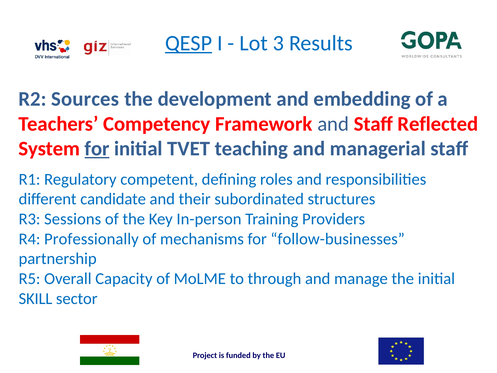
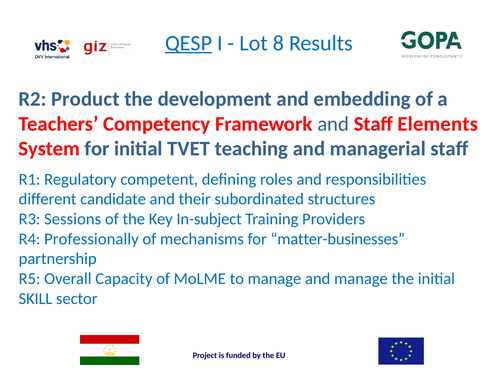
3: 3 -> 8
Sources: Sources -> Product
Reflected: Reflected -> Elements
for at (97, 149) underline: present -> none
In-person: In-person -> In-subject
follow-businesses: follow-businesses -> matter-businesses
to through: through -> manage
